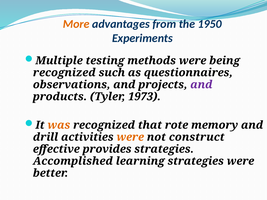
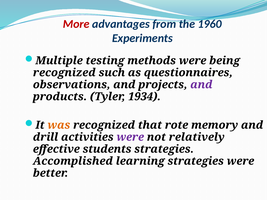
More colour: orange -> red
1950: 1950 -> 1960
1973: 1973 -> 1934
were at (130, 137) colour: orange -> purple
construct: construct -> relatively
provides: provides -> students
